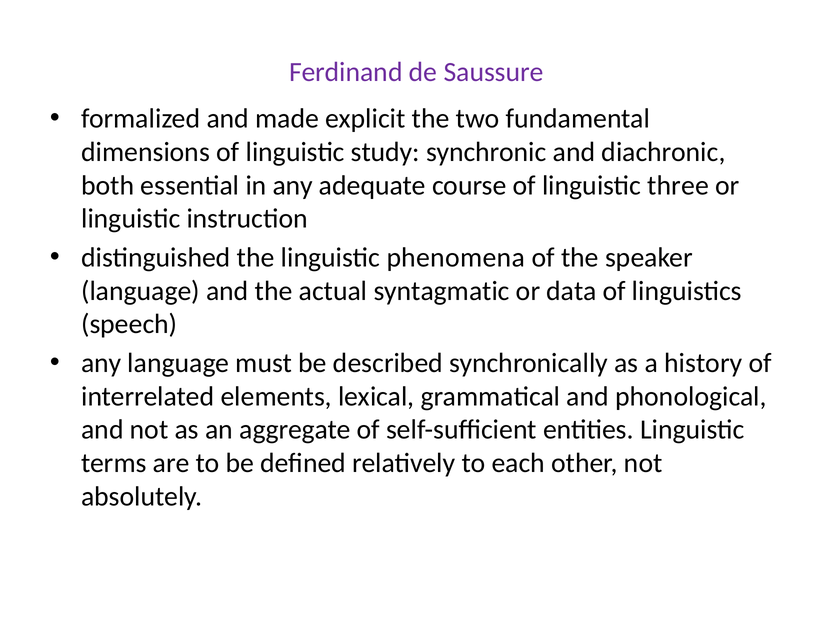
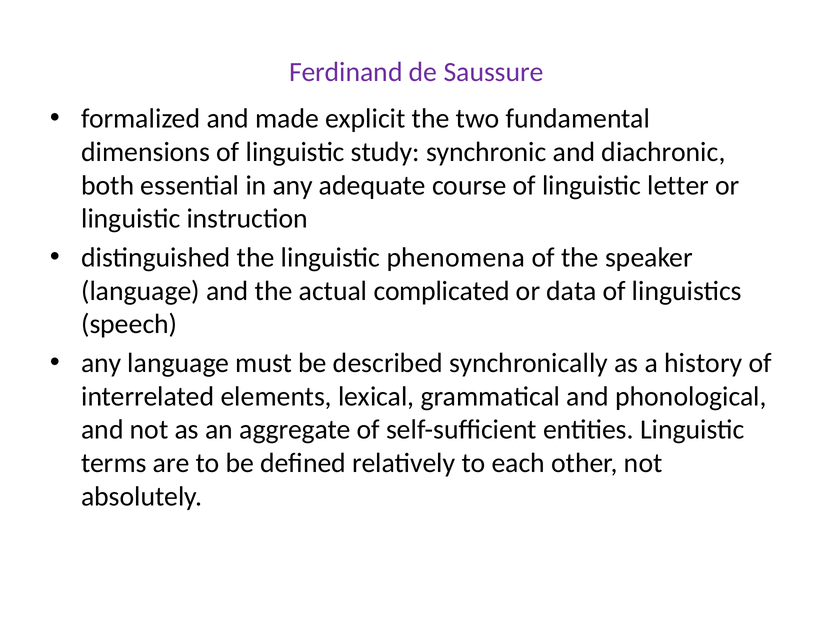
three: three -> letter
syntagmatic: syntagmatic -> complicated
